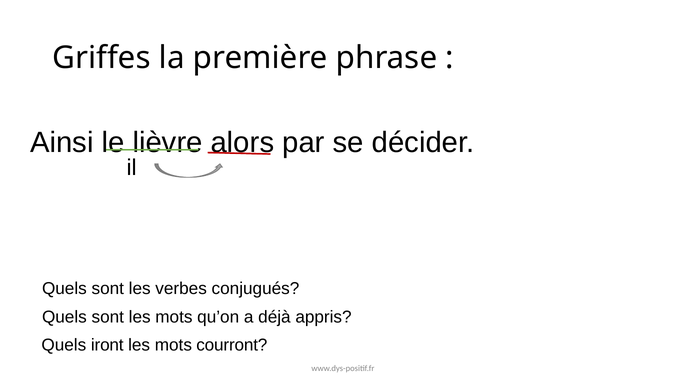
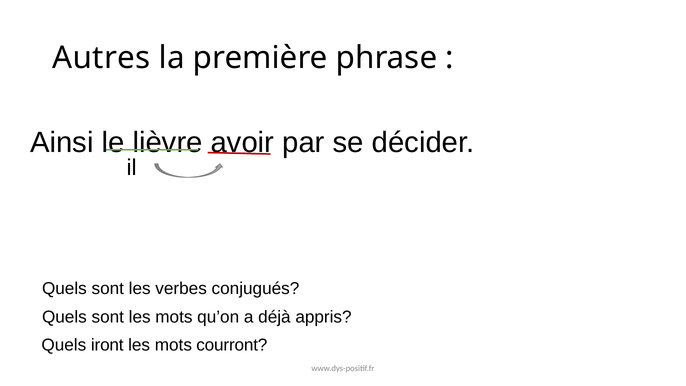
Griffes: Griffes -> Autres
alors: alors -> avoir
